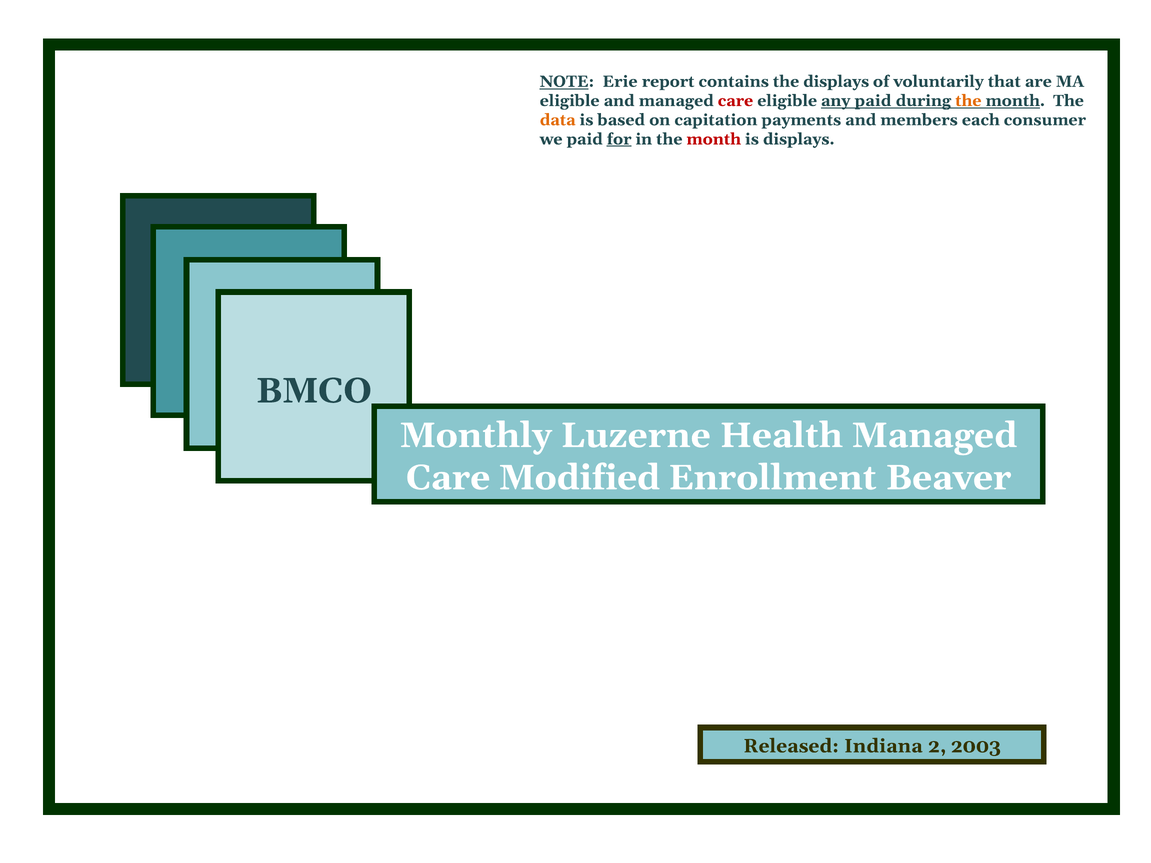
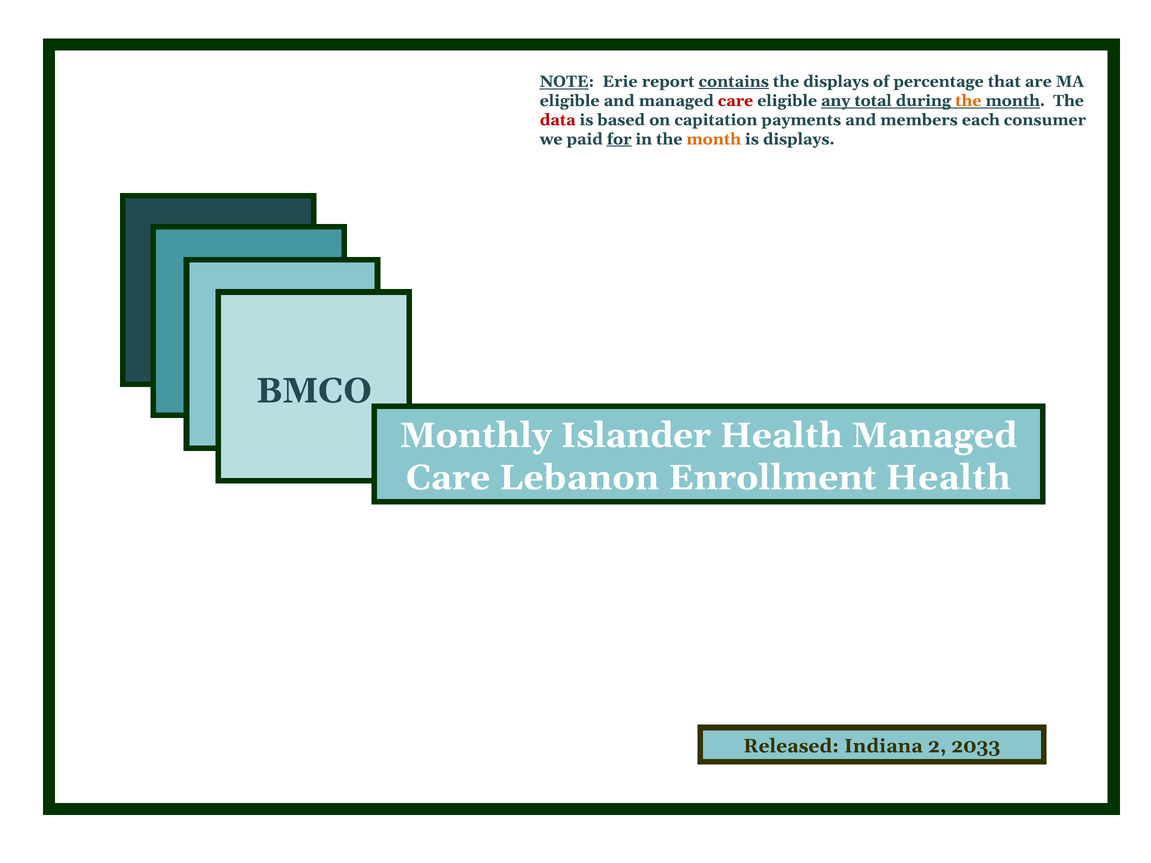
contains underline: none -> present
voluntarily: voluntarily -> percentage
any paid: paid -> total
data colour: orange -> red
month at (714, 139) colour: red -> orange
Luzerne: Luzerne -> Islander
Modified: Modified -> Lebanon
Enrollment Beaver: Beaver -> Health
2003: 2003 -> 2033
